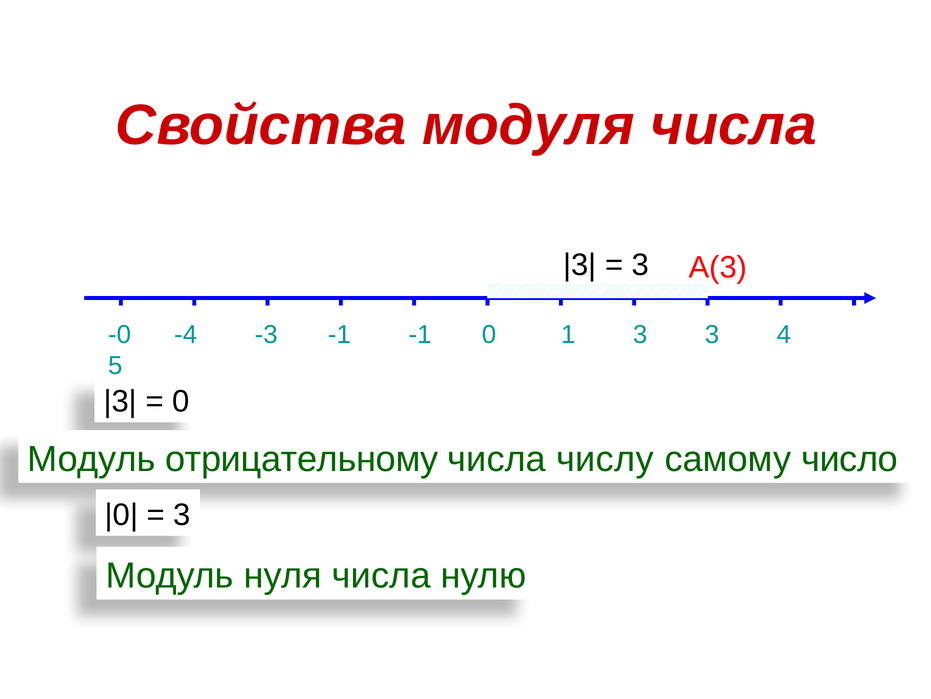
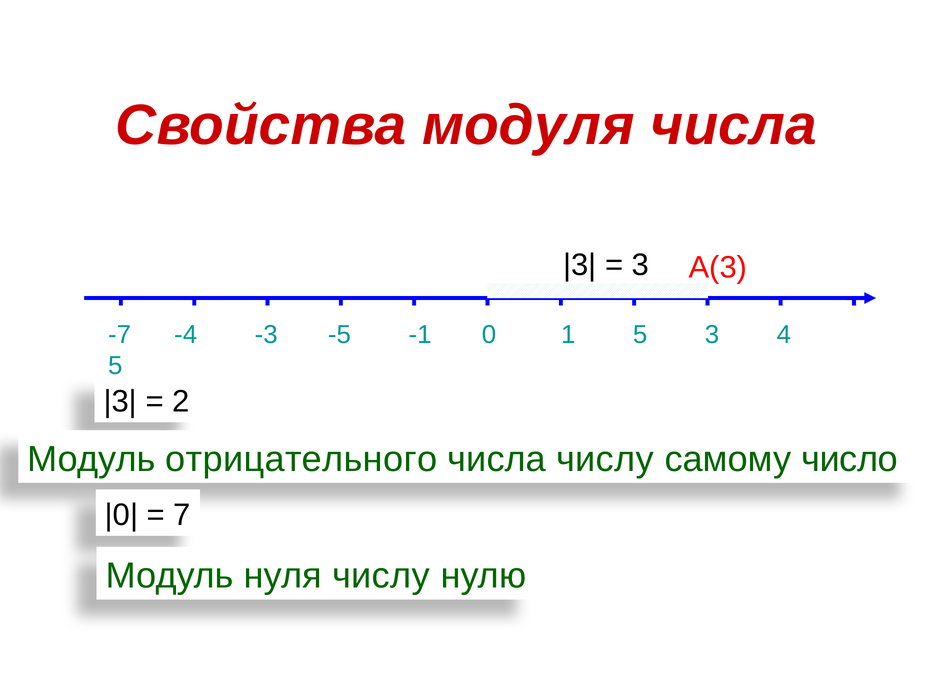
-0: -0 -> -7
-3 -1: -1 -> -5
1 3: 3 -> 5
0 at (181, 401): 0 -> 2
отрицательному: отрицательному -> отрицательного
3 at (182, 514): 3 -> 7
нуля числа: числа -> числу
